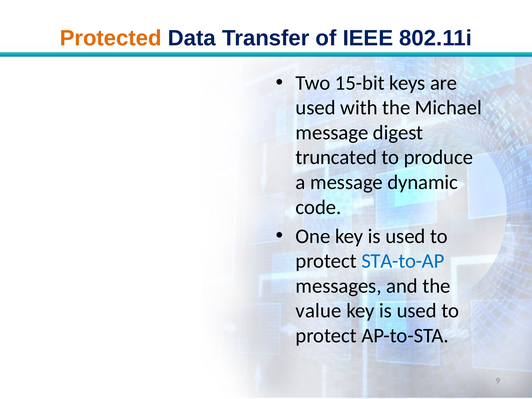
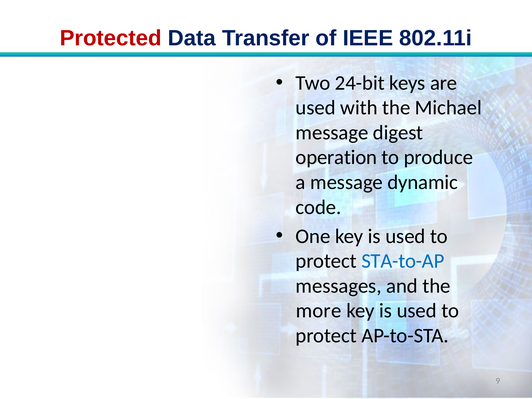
Protected colour: orange -> red
15-bit: 15-bit -> 24-bit
truncated: truncated -> operation
value: value -> more
